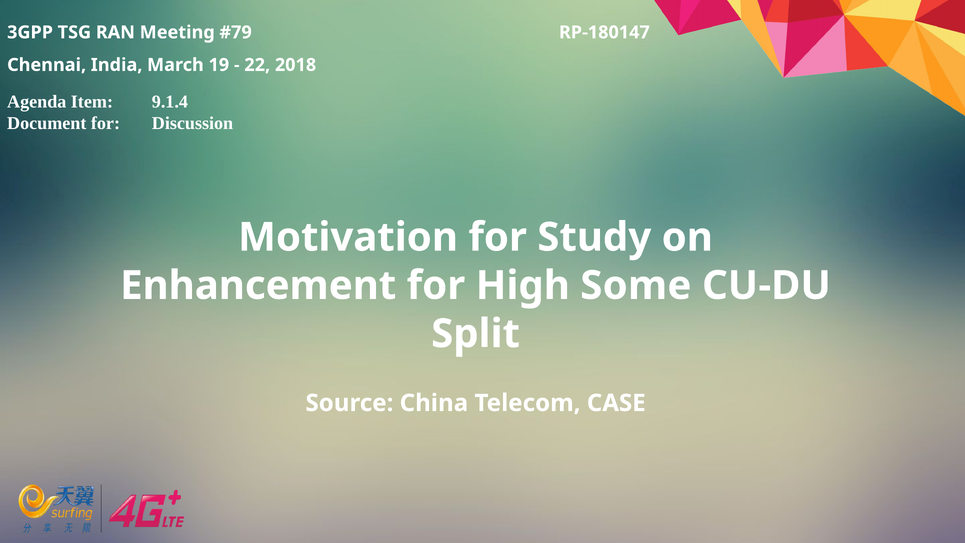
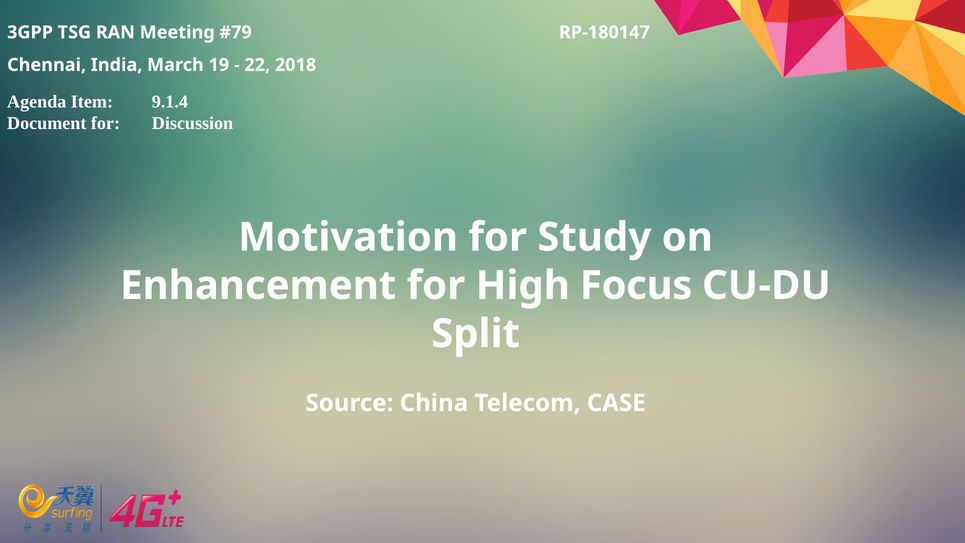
Some: Some -> Focus
